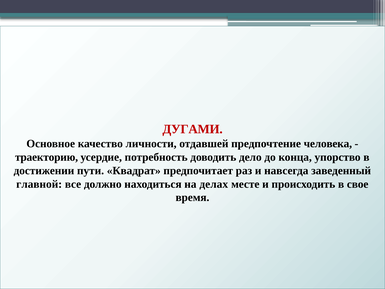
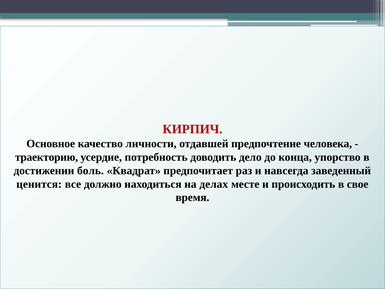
ДУГАМИ: ДУГАМИ -> КИРПИЧ
пути: пути -> боль
главной: главной -> ценится
